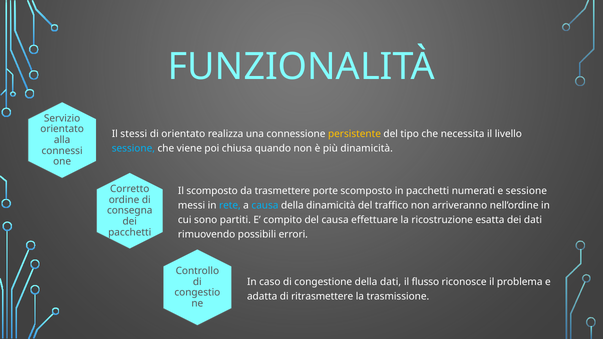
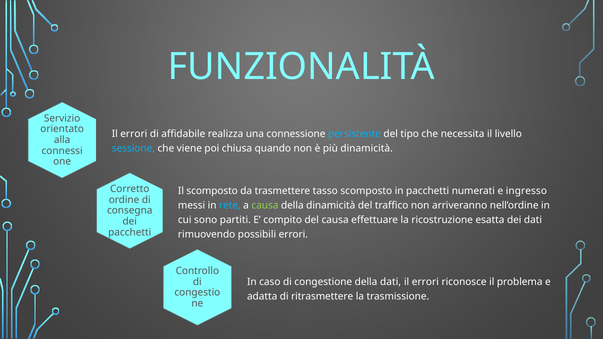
stessi at (134, 134): stessi -> errori
di orientato: orientato -> affidabile
persistente colour: yellow -> light blue
porte: porte -> tasso
e sessione: sessione -> ingresso
causa at (265, 205) colour: light blue -> light green
flusso at (425, 282): flusso -> errori
